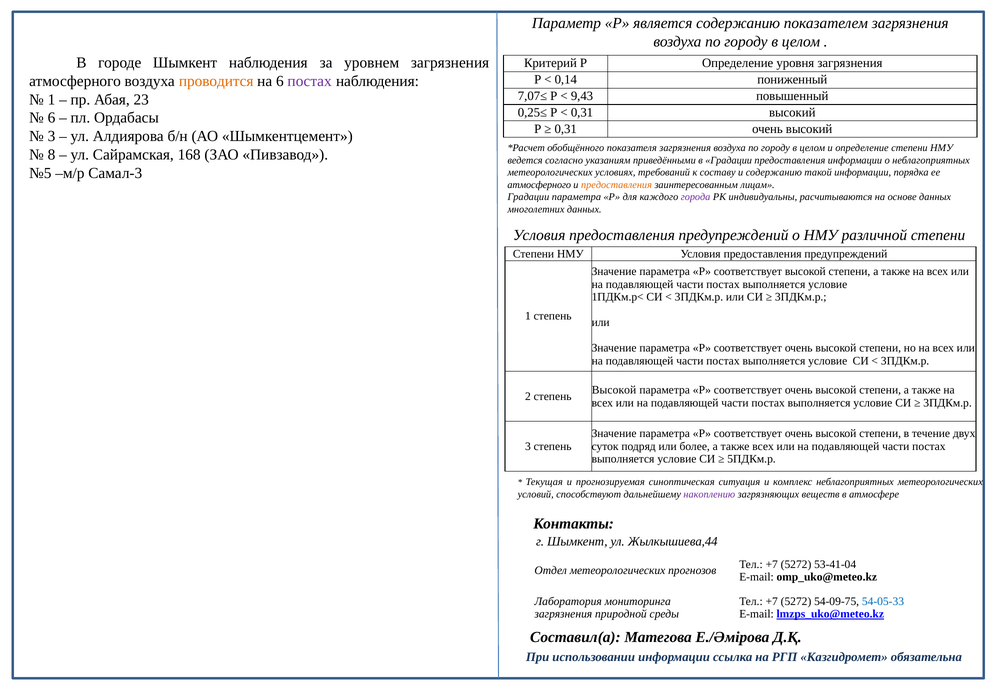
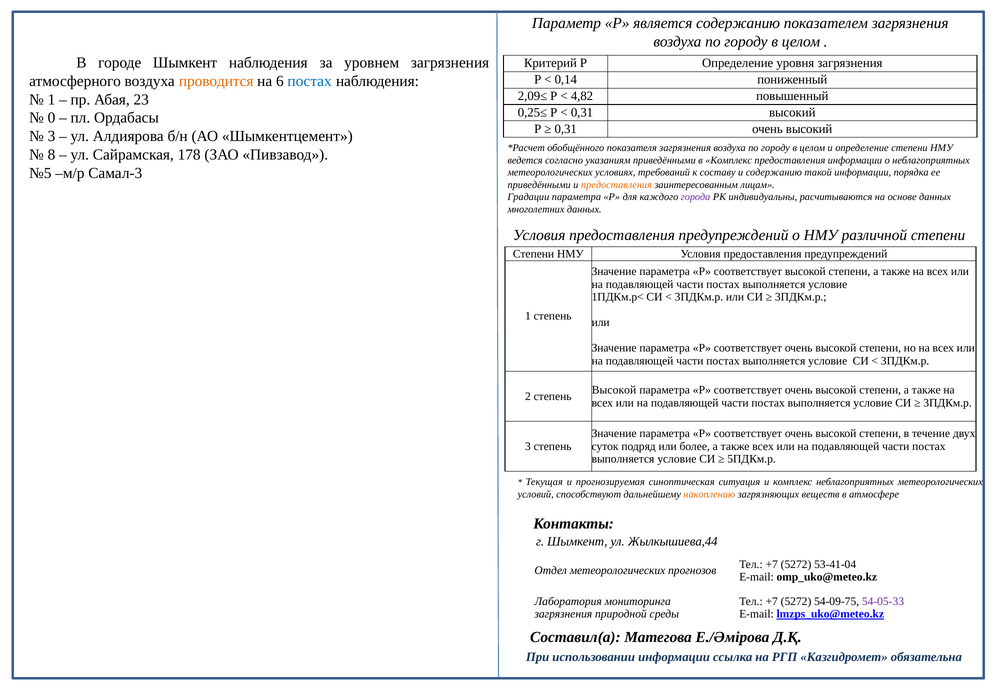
постах at (310, 81) colour: purple -> blue
7,07≤: 7,07≤ -> 2,09≤
9,43: 9,43 -> 4,82
6 at (51, 118): 6 -> 0
168: 168 -> 178
в Градации: Градации -> Комплекс
атмосферного at (539, 185): атмосферного -> приведёнными
накоплению colour: purple -> orange
54-05-33 colour: blue -> purple
